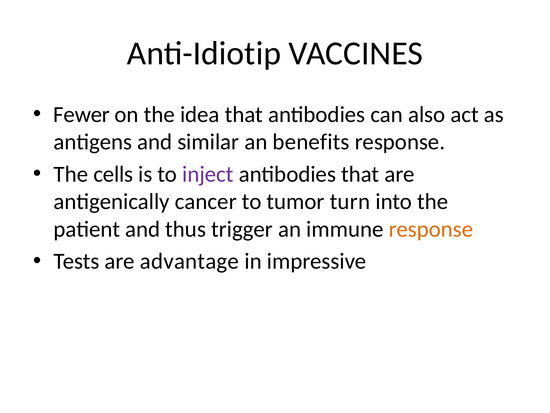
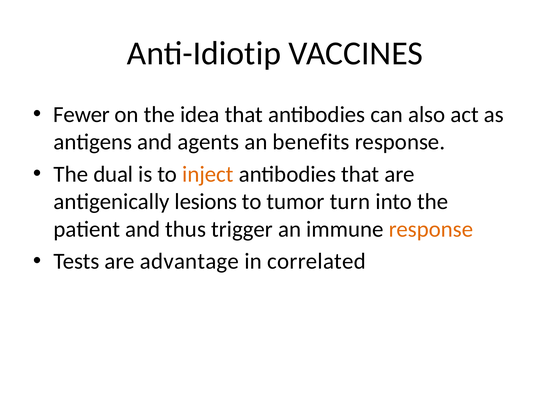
similar: similar -> agents
cells: cells -> dual
inject colour: purple -> orange
cancer: cancer -> lesions
impressive: impressive -> correlated
